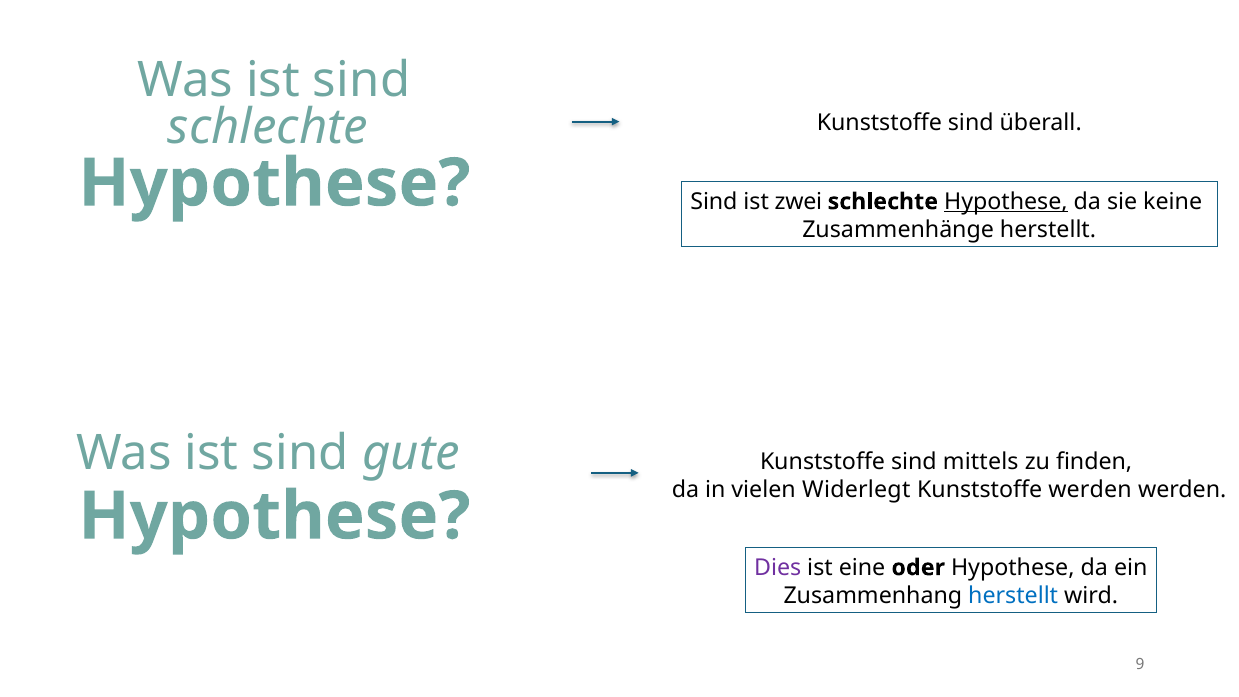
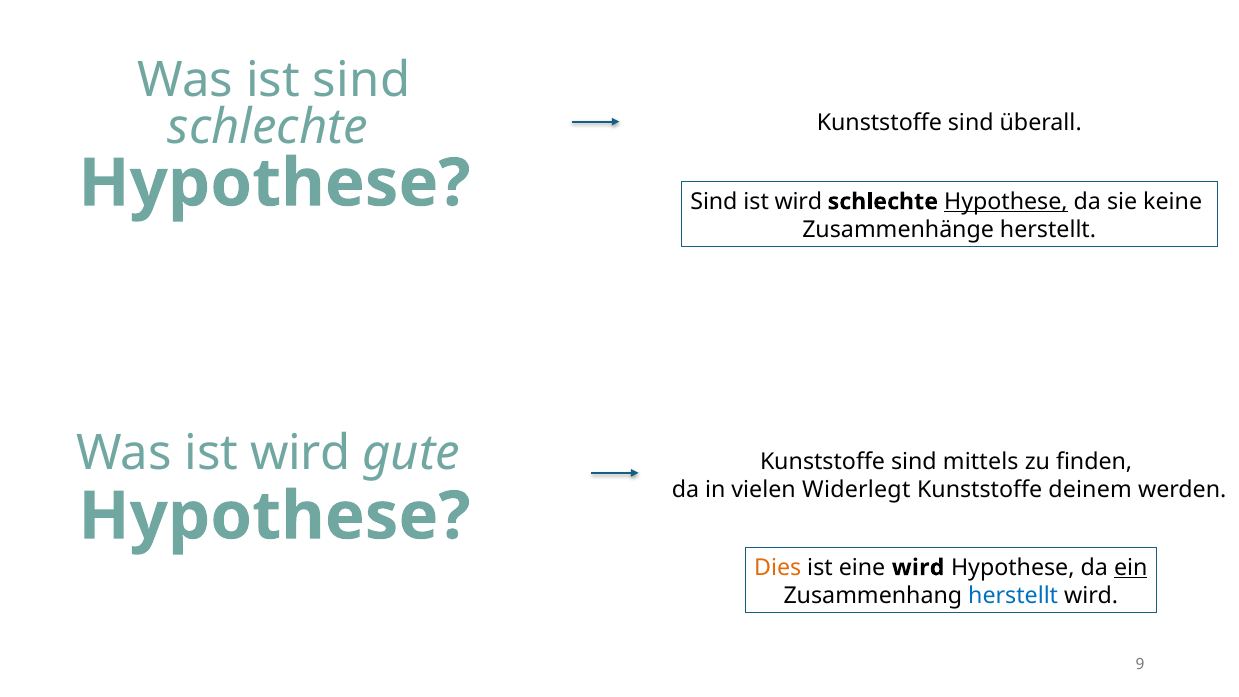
zwei at (798, 202): zwei -> wird
sind at (300, 454): sind -> wird
Kunststoffe werden: werden -> deinem
Dies colour: purple -> orange
eine oder: oder -> wird
ein underline: none -> present
